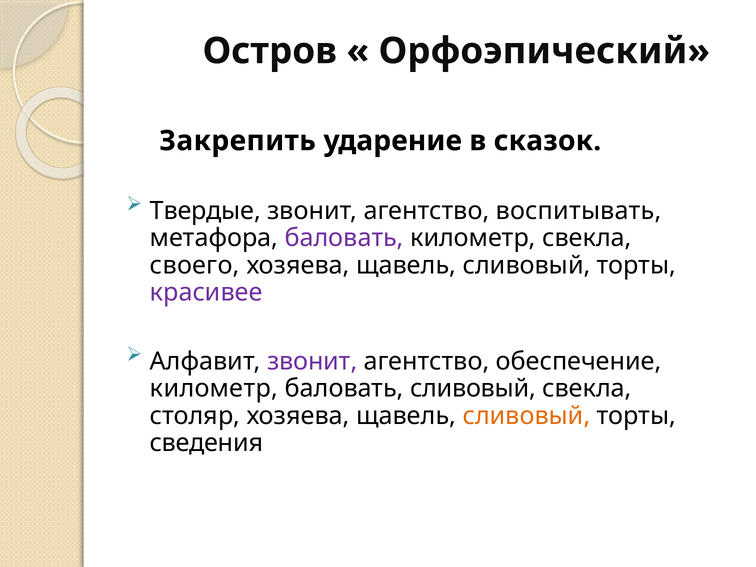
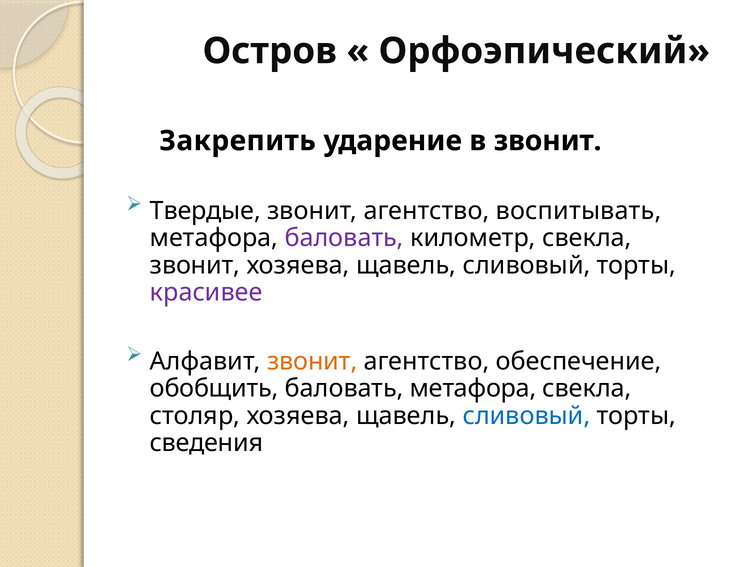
в сказок: сказок -> звонит
своего at (195, 265): своего -> звонит
звонит at (312, 361) colour: purple -> orange
километр at (214, 389): километр -> обобщить
баловать сливовый: сливовый -> метафора
сливовый at (526, 416) colour: orange -> blue
